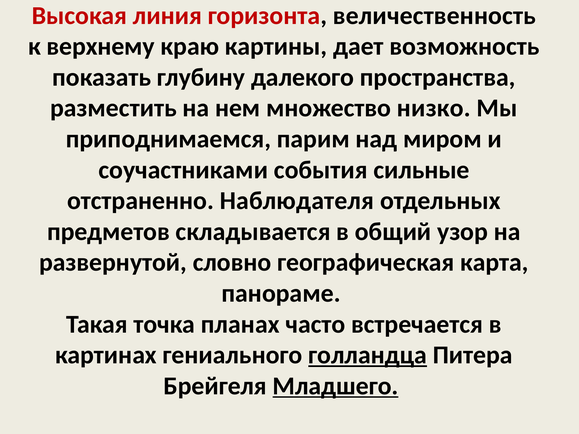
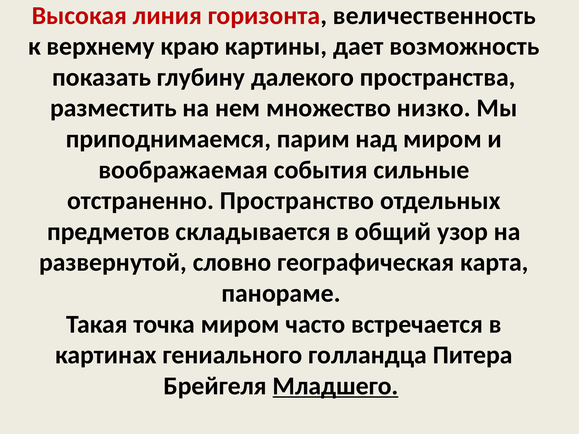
соучастниками: соучастниками -> воображаемая
Наблюдателя: Наблюдателя -> Пространство
точка планах: планах -> миром
голландца underline: present -> none
